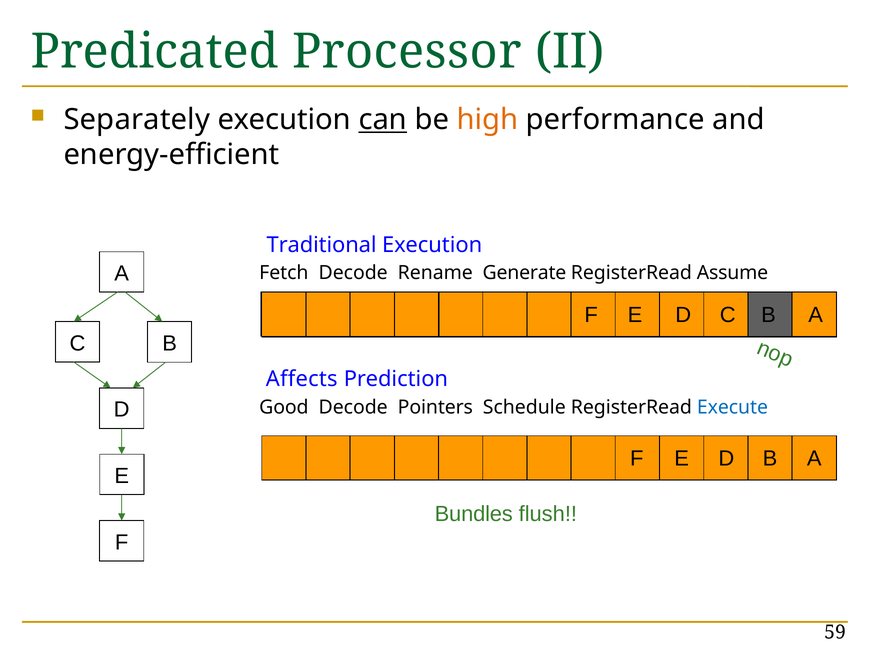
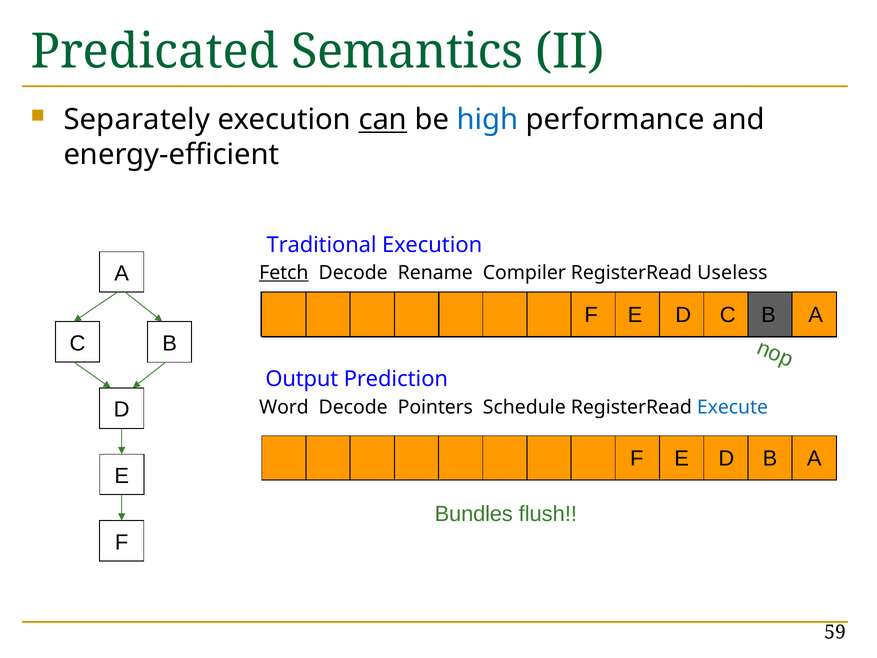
Processor: Processor -> Semantics
high colour: orange -> blue
Fetch underline: none -> present
Generate: Generate -> Compiler
Assume: Assume -> Useless
Affects: Affects -> Output
Good: Good -> Word
